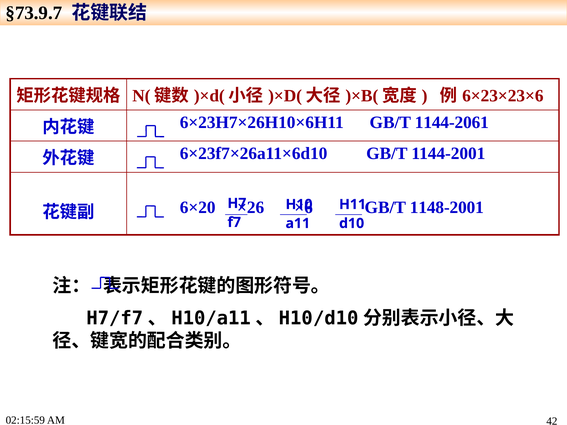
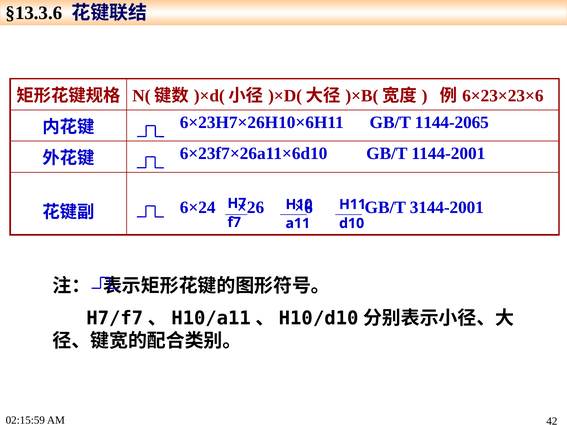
§73.9.7: §73.9.7 -> §13.3.6
1144-2061: 1144-2061 -> 1144-2065
6×20: 6×20 -> 6×24
1148-2001: 1148-2001 -> 3144-2001
